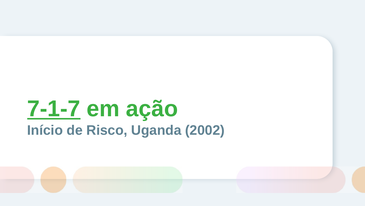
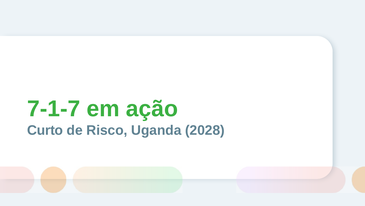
7-1-7 underline: present -> none
Início: Início -> Curto
2002: 2002 -> 2028
